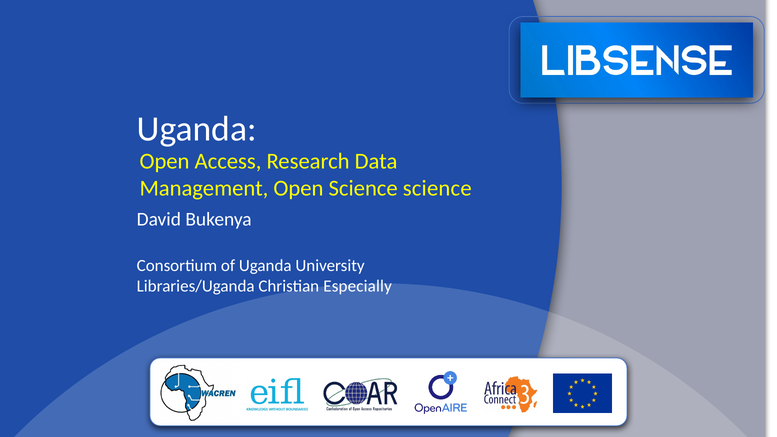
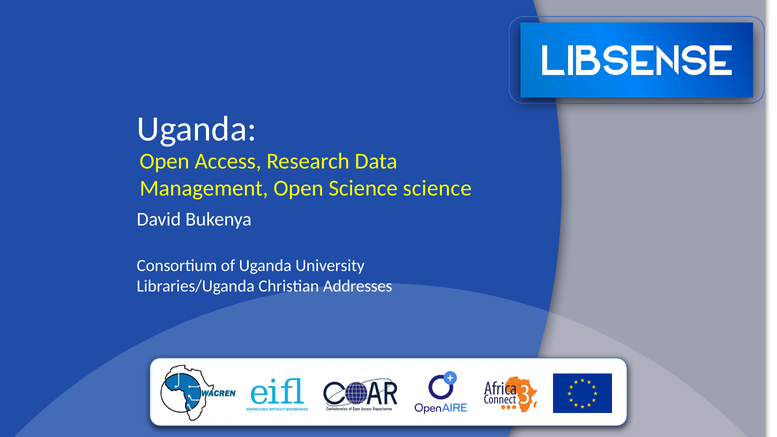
Especially: Especially -> Addresses
